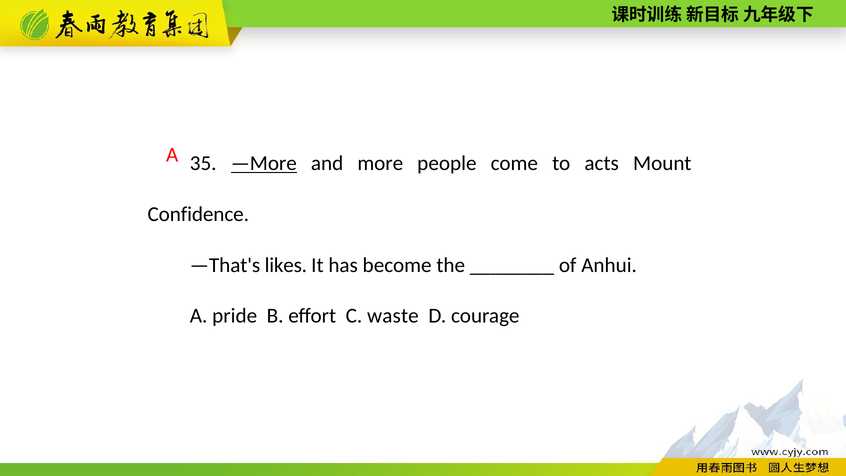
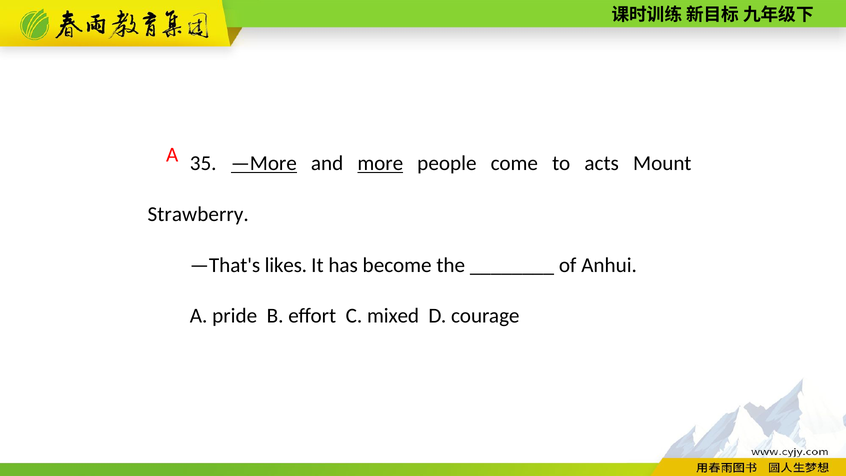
more underline: none -> present
Confidence: Confidence -> Strawberry
waste: waste -> mixed
